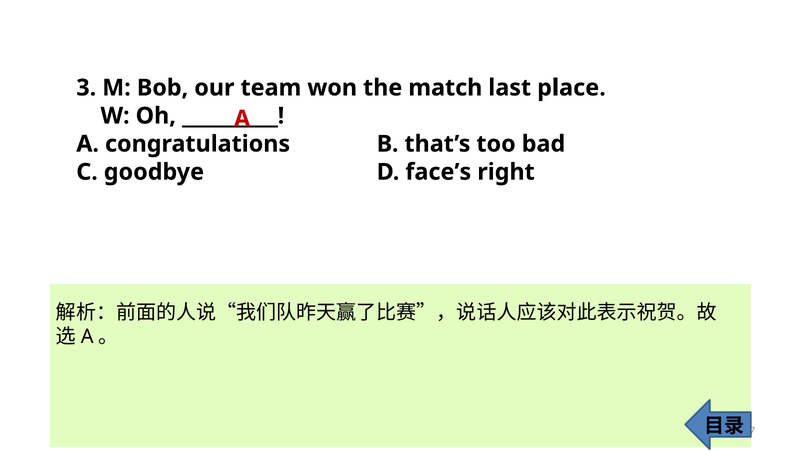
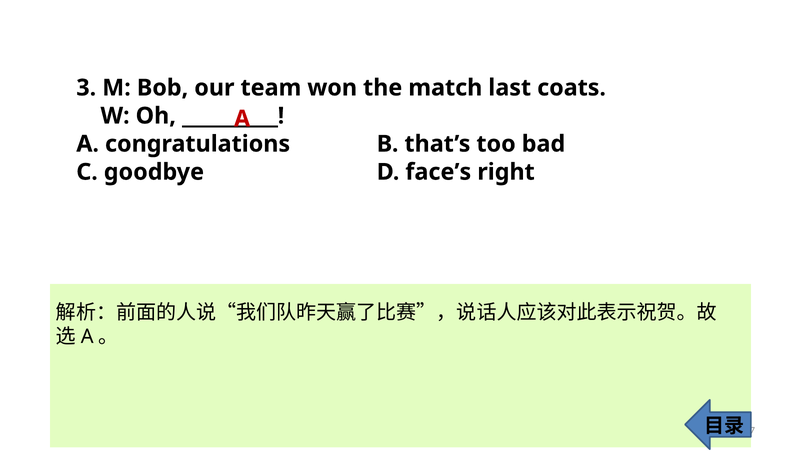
place: place -> coats
